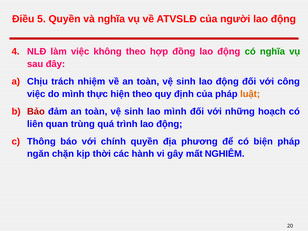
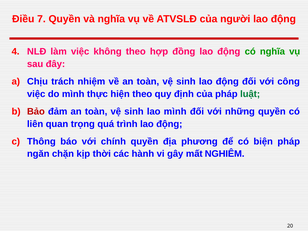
5: 5 -> 7
luật colour: orange -> green
những hoạch: hoạch -> quyền
trùng: trùng -> trọng
